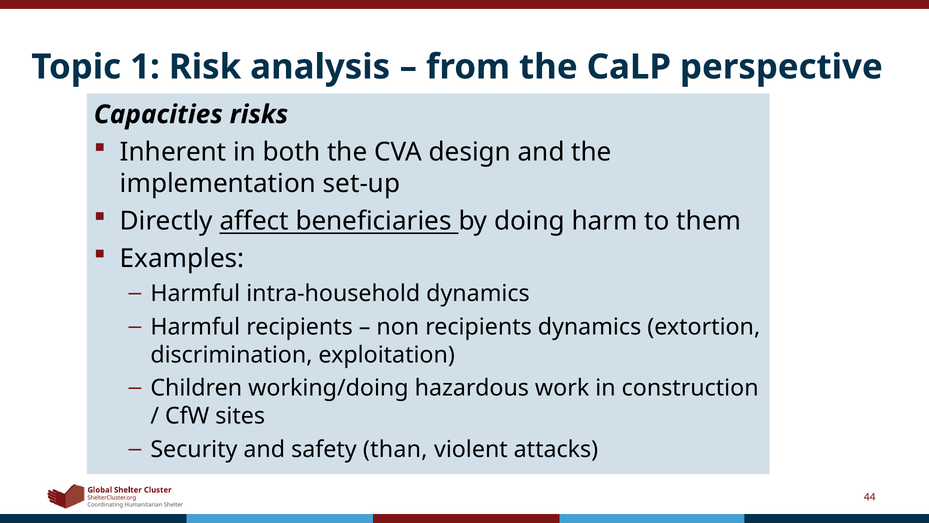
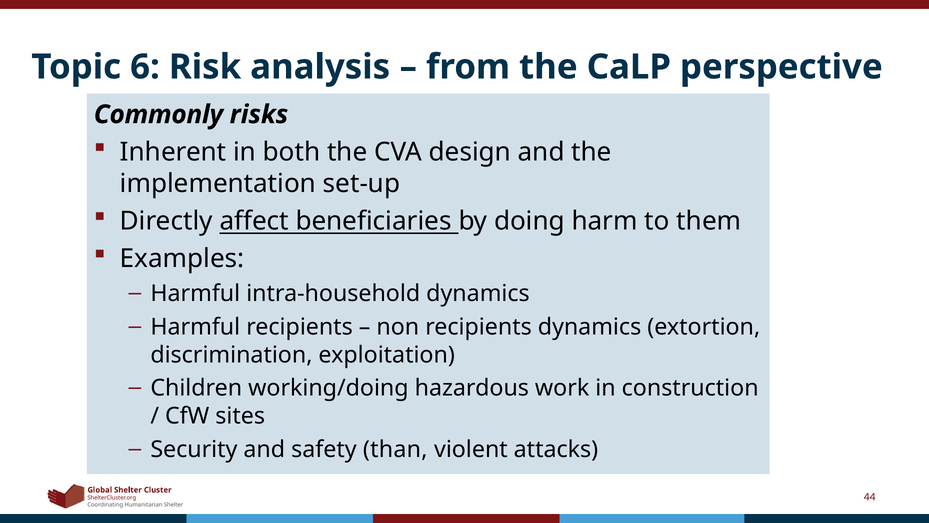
1: 1 -> 6
Capacities: Capacities -> Commonly
